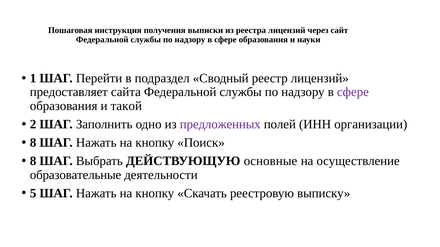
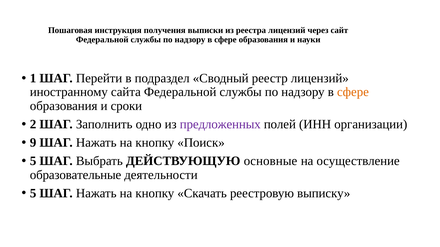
предоставляет: предоставляет -> иностранному
сфере at (353, 92) colour: purple -> orange
такой: такой -> сроки
8 at (33, 143): 8 -> 9
8 at (33, 161): 8 -> 5
